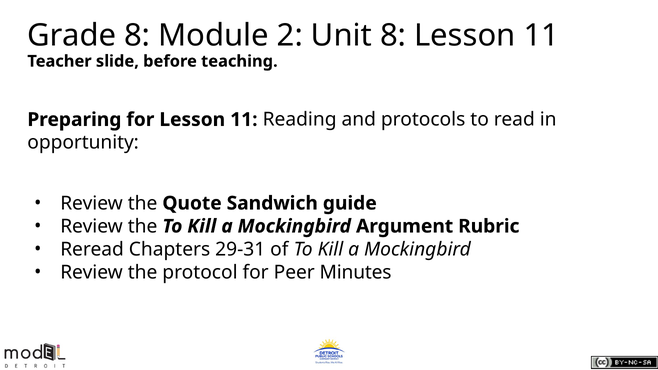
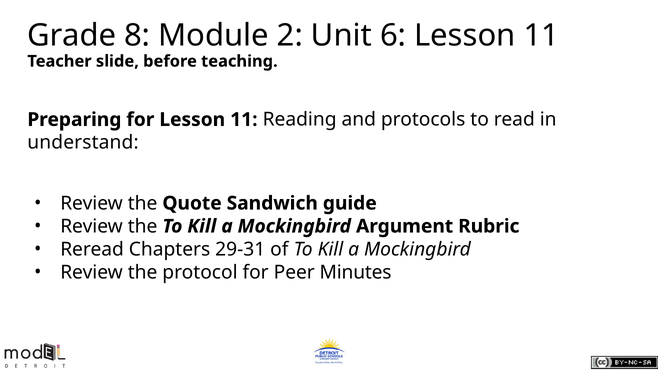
Unit 8: 8 -> 6
opportunity: opportunity -> understand
